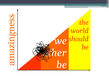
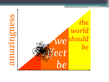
other: other -> effect
